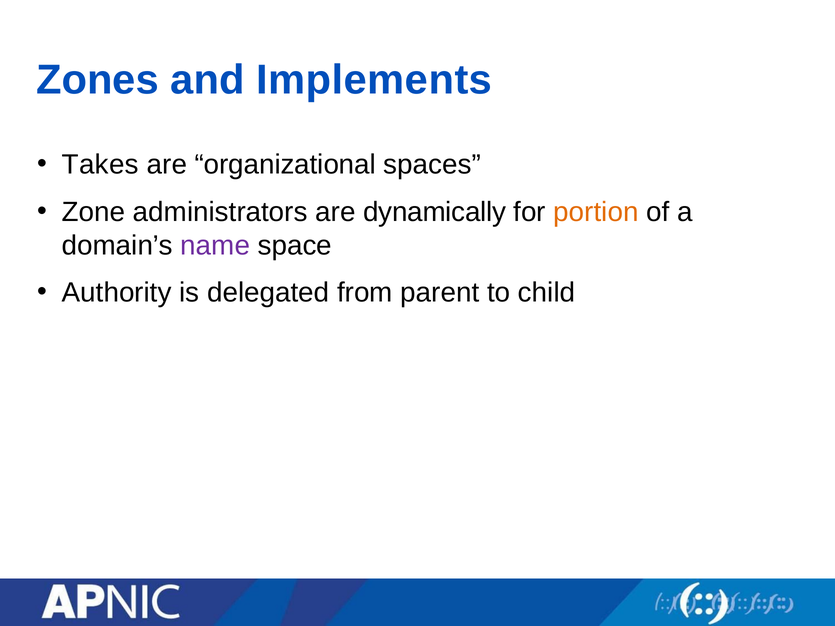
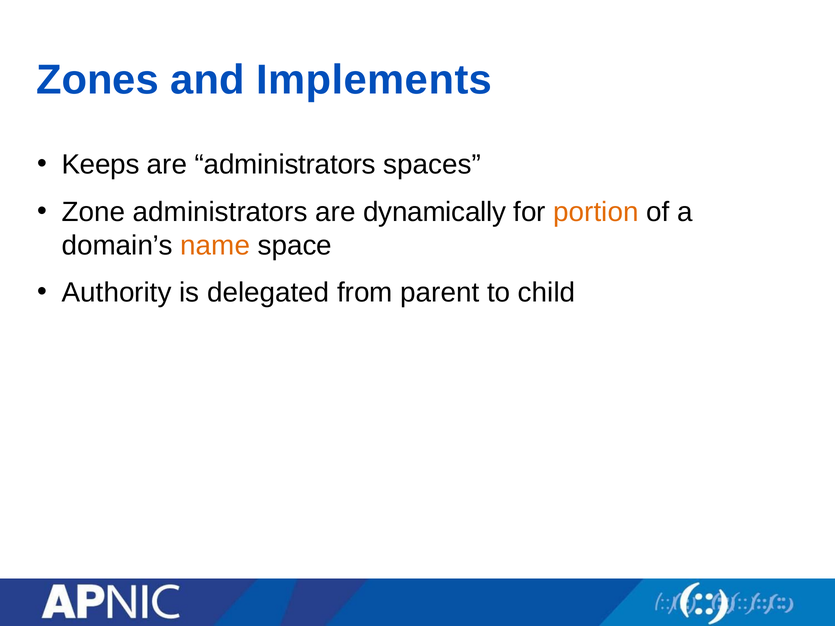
Takes: Takes -> Keeps
are organizational: organizational -> administrators
name colour: purple -> orange
